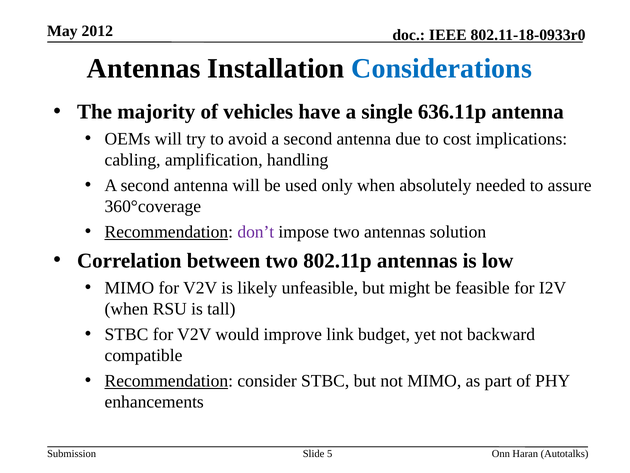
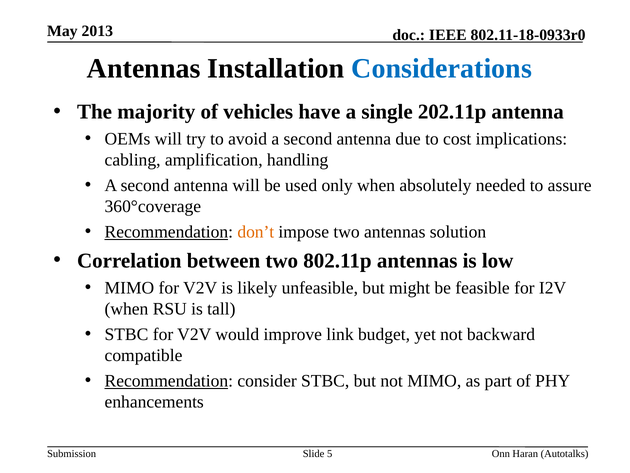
2012: 2012 -> 2013
636.11p: 636.11p -> 202.11p
don’t colour: purple -> orange
